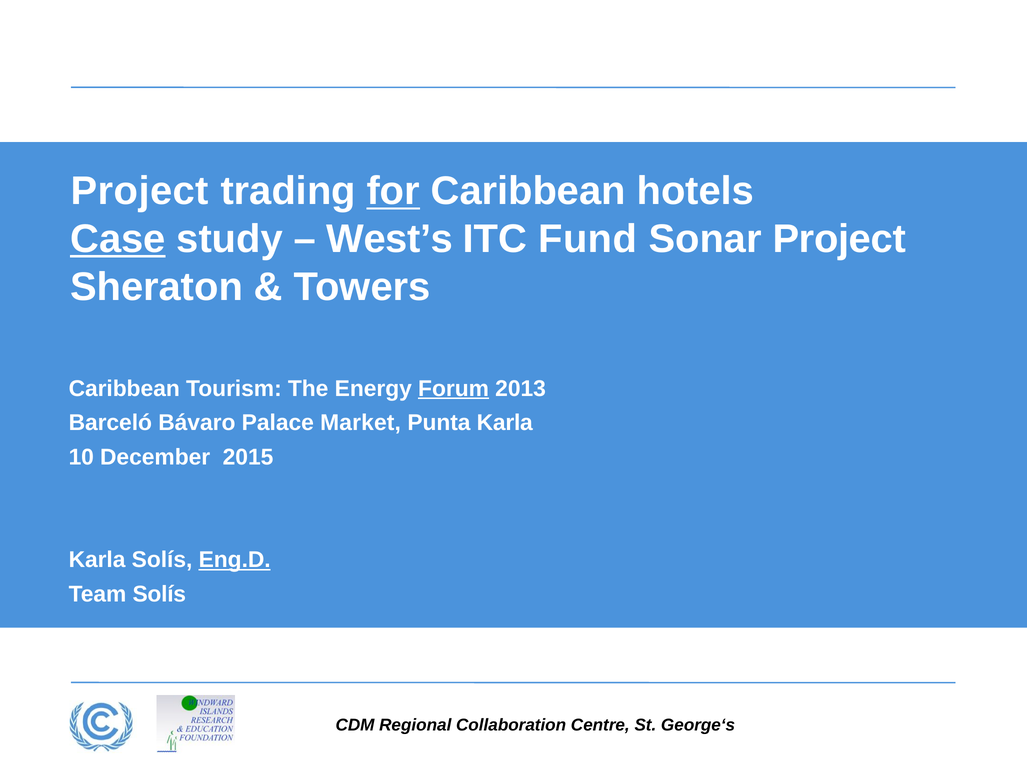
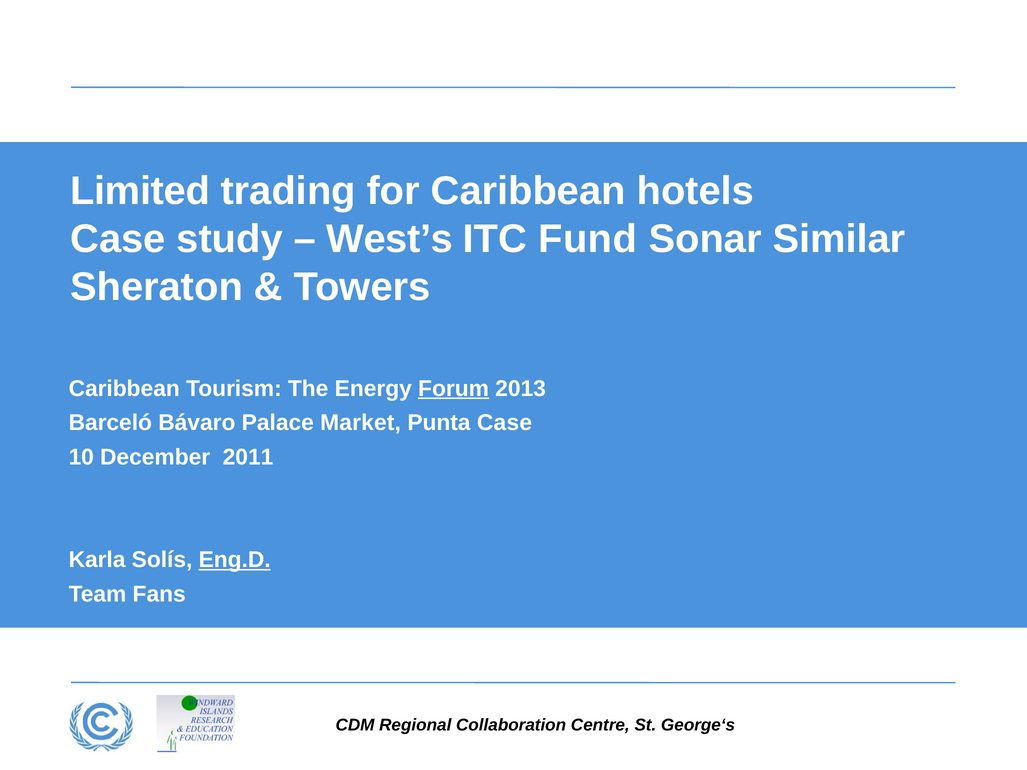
Project at (140, 191): Project -> Limited
for underline: present -> none
Case at (118, 239) underline: present -> none
Sonar Project: Project -> Similar
Punta Karla: Karla -> Case
2015: 2015 -> 2011
Team Solís: Solís -> Fans
